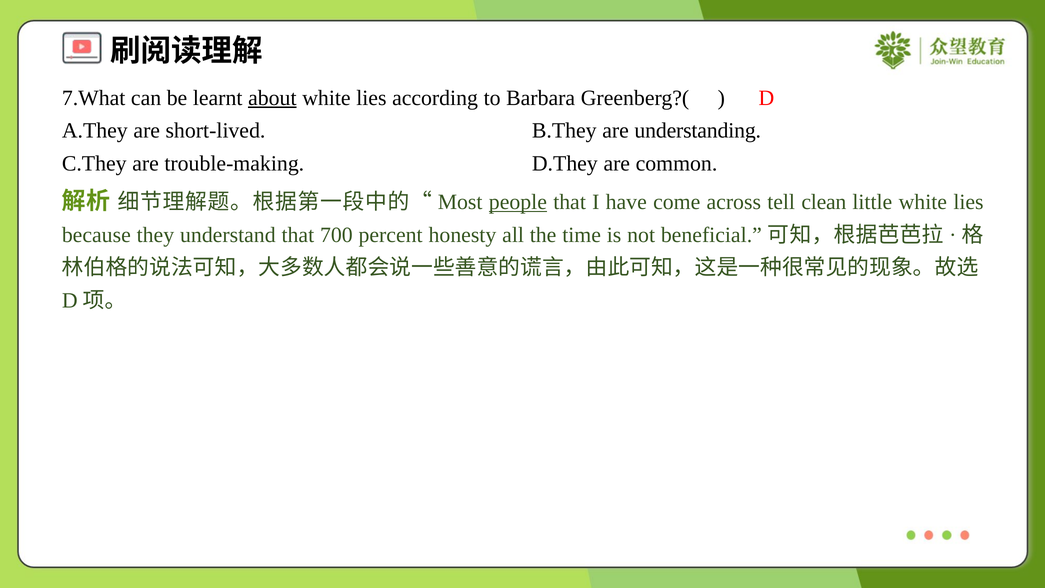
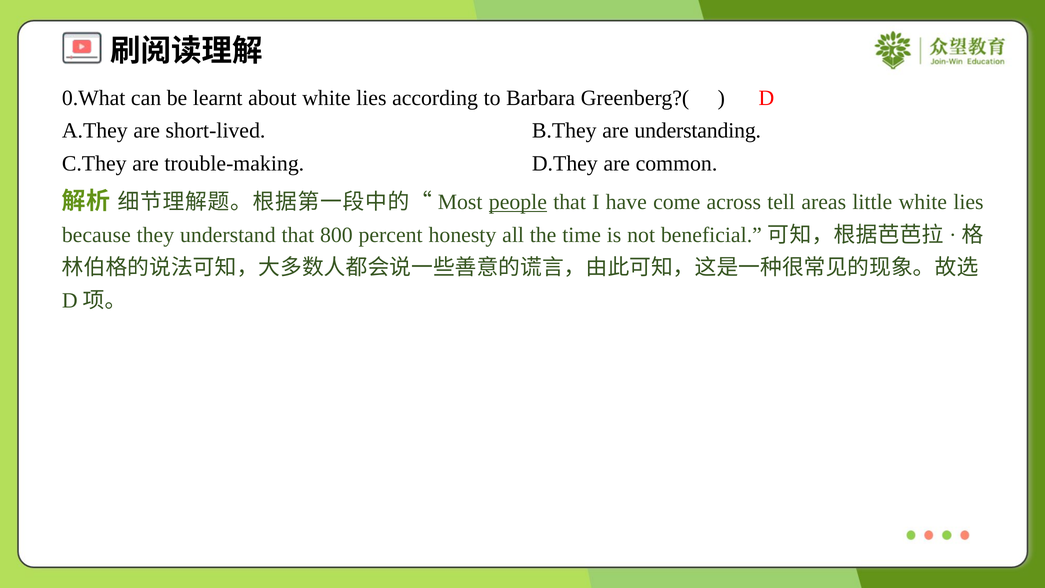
7.What: 7.What -> 0.What
about underline: present -> none
clean: clean -> areas
700: 700 -> 800
